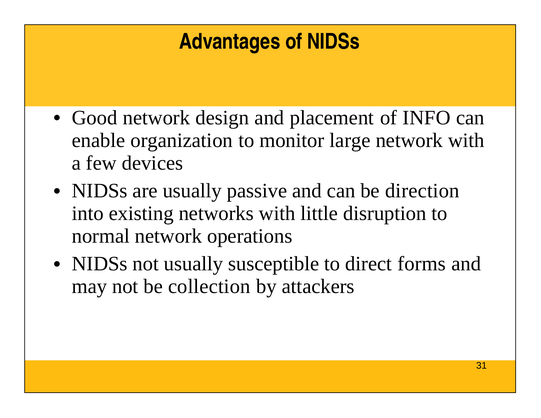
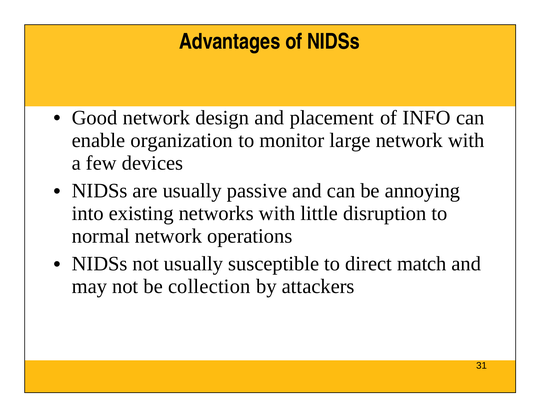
direction: direction -> annoying
forms: forms -> match
